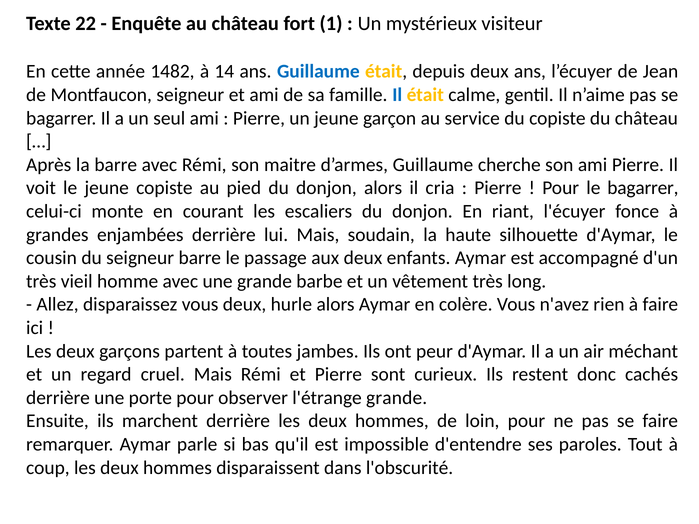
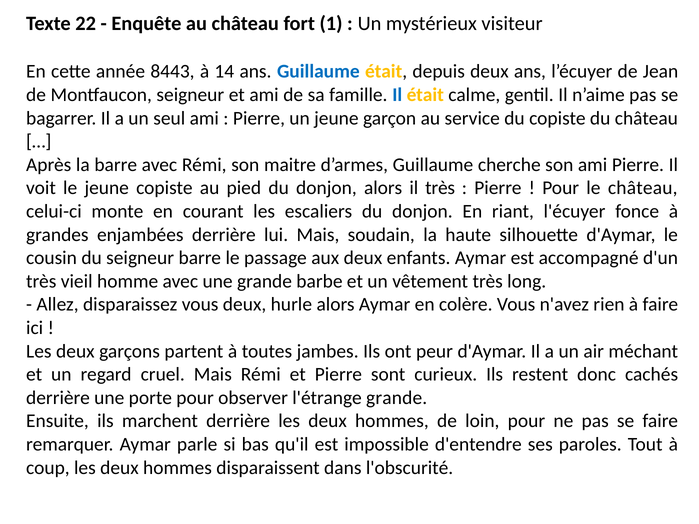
1482: 1482 -> 8443
il cria: cria -> très
le bagarrer: bagarrer -> château
